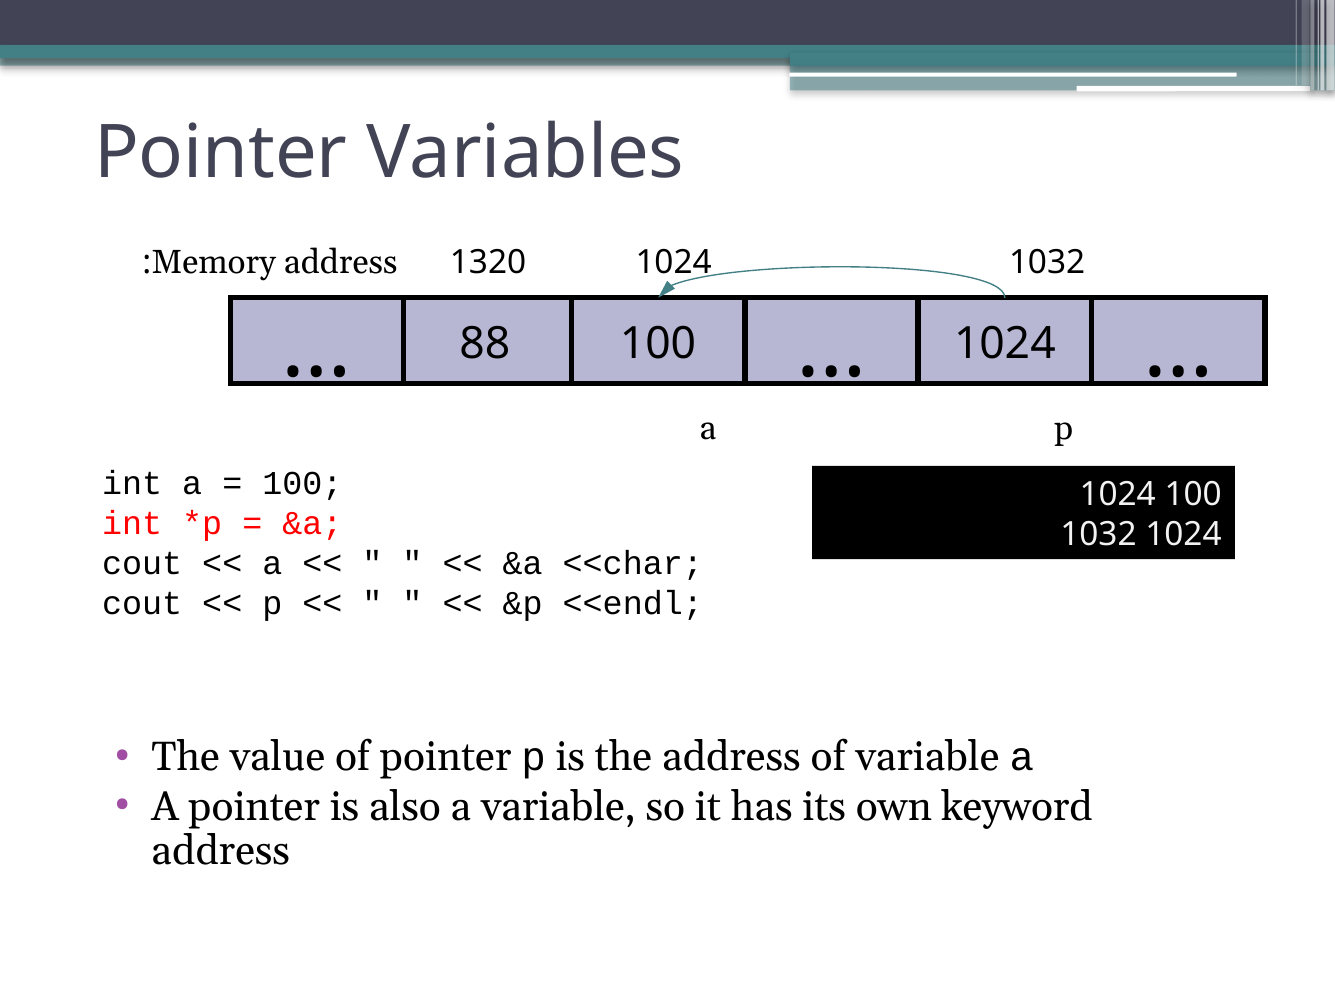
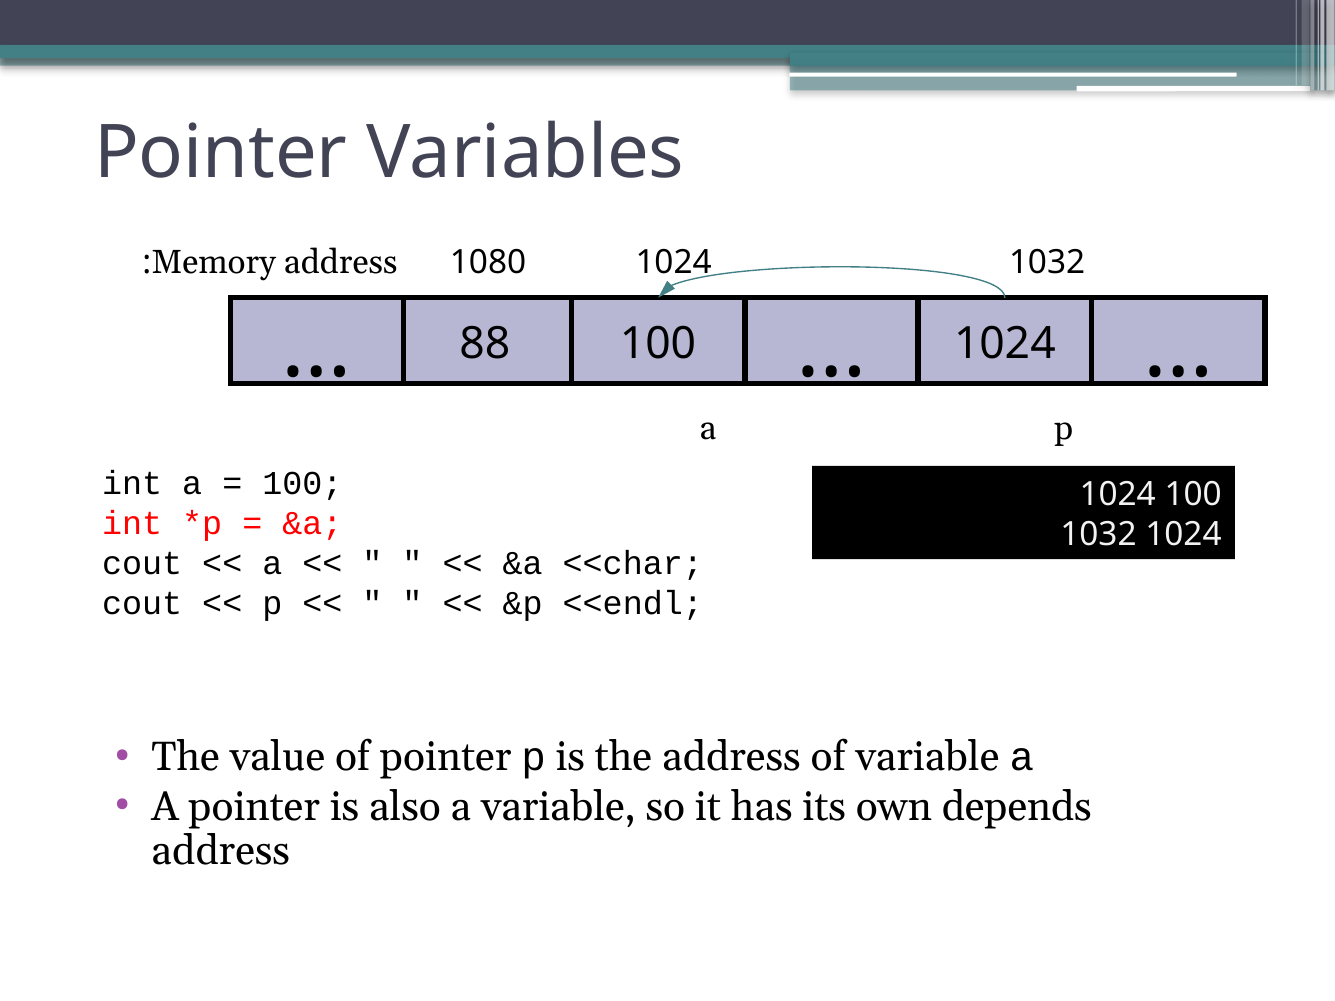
1320: 1320 -> 1080
keyword: keyword -> depends
